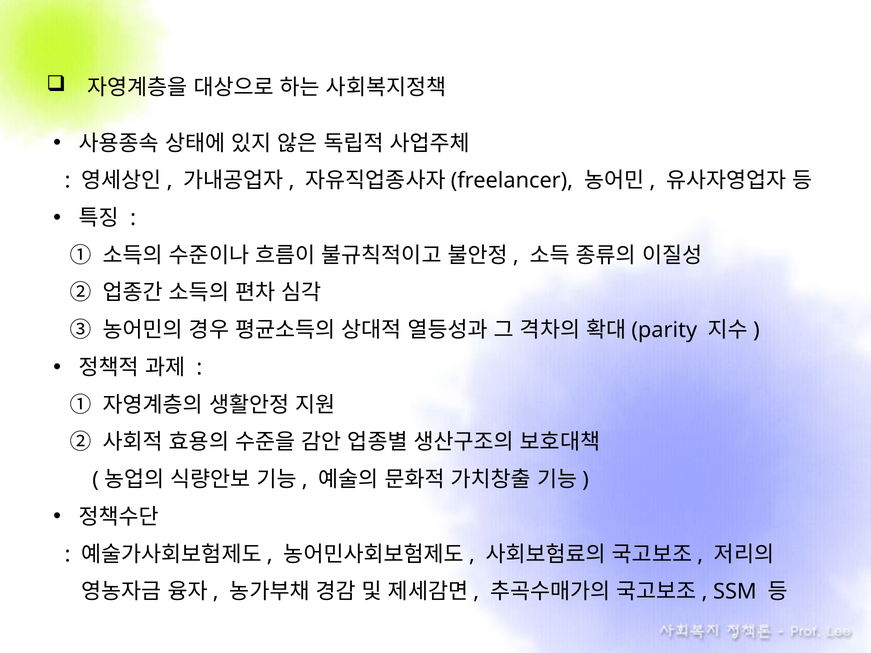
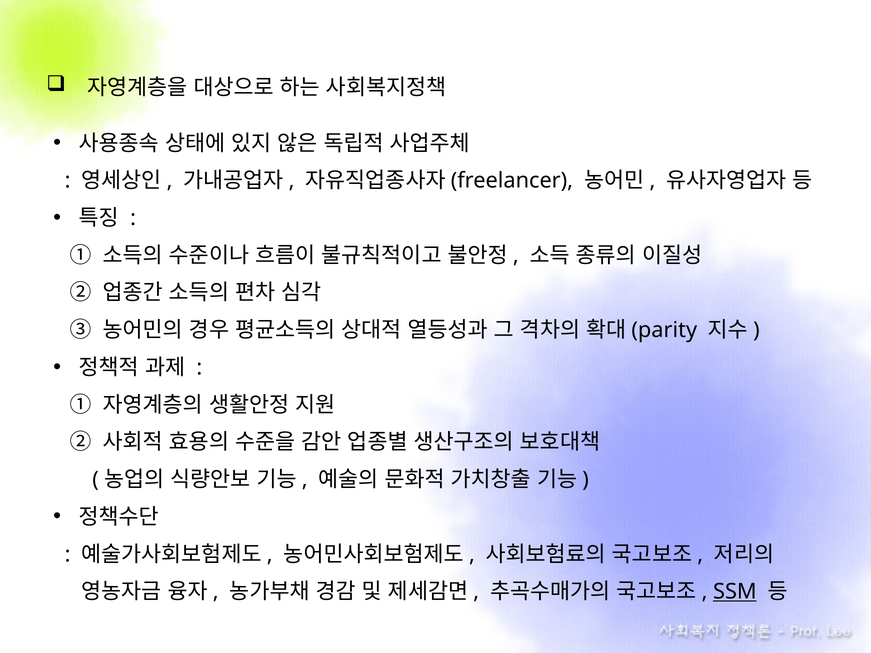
SSM underline: none -> present
